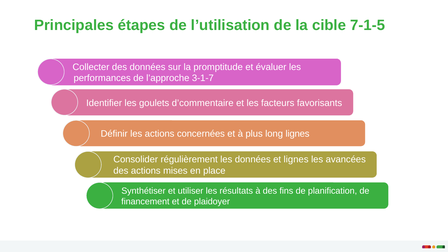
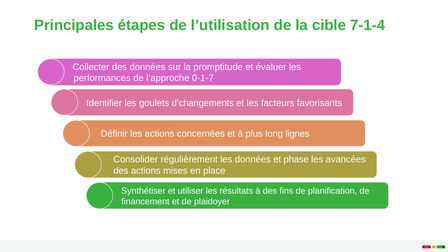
7-1-5: 7-1-5 -> 7-1-4
3-1-7: 3-1-7 -> 0-1-7
d’commentaire: d’commentaire -> d’changements
et lignes: lignes -> phase
